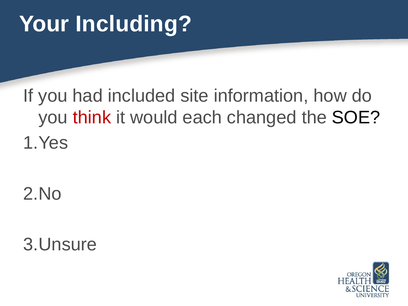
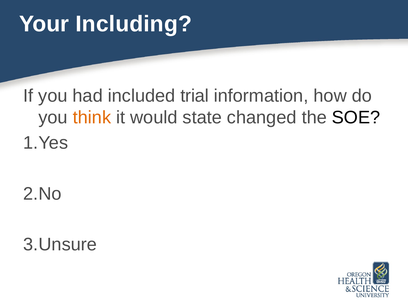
site: site -> trial
think colour: red -> orange
each: each -> state
